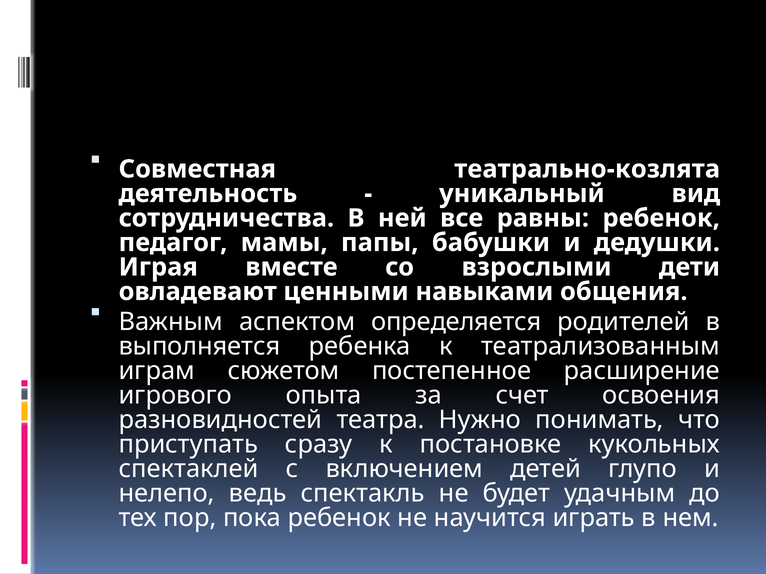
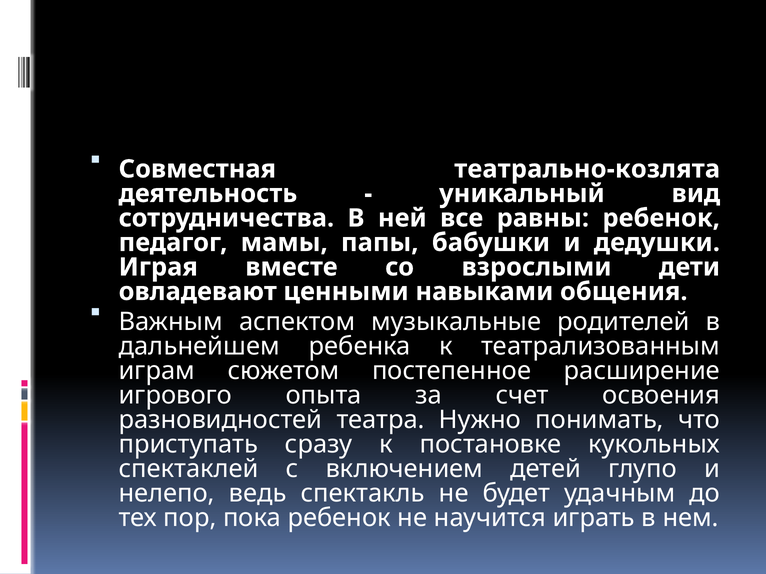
определяется: определяется -> музыкальные
выполняется: выполняется -> дальнейшем
